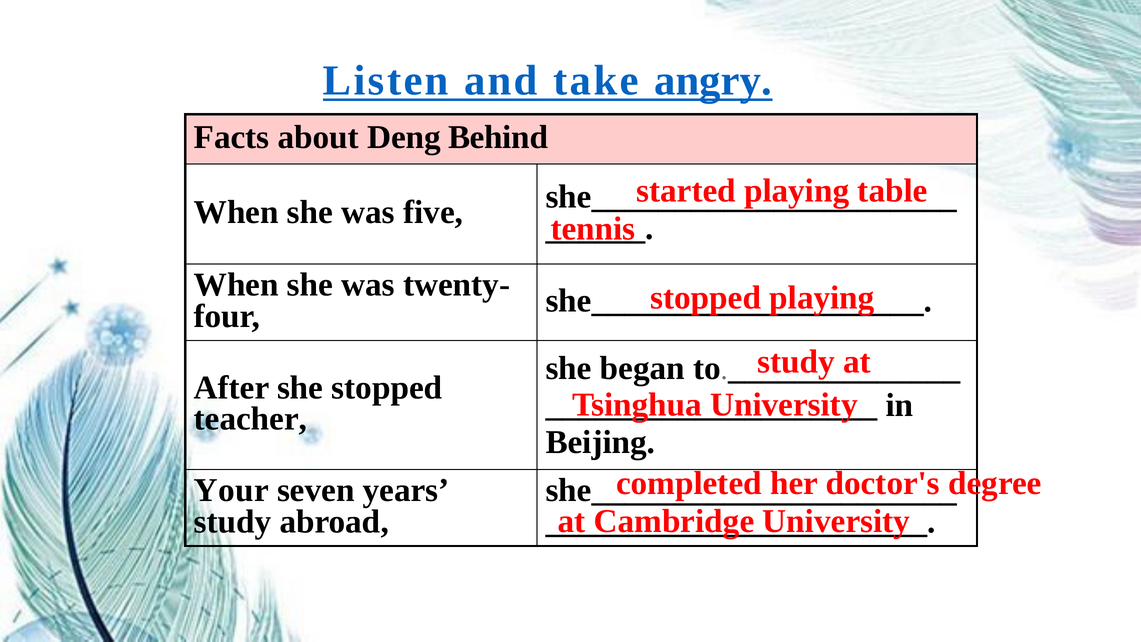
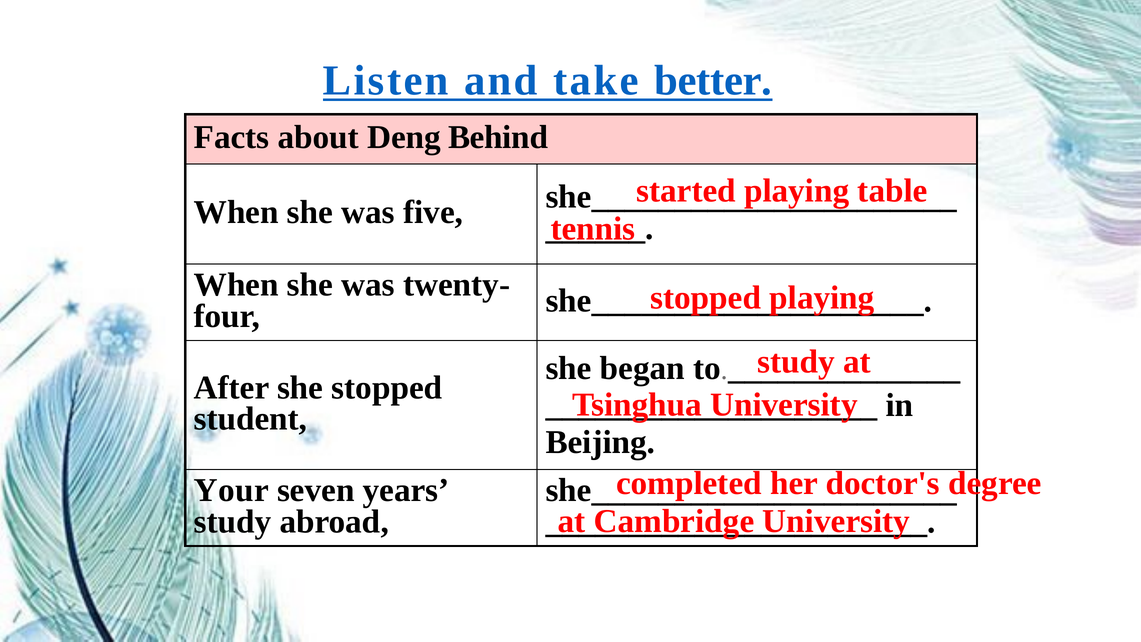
angry: angry -> better
teacher: teacher -> student
